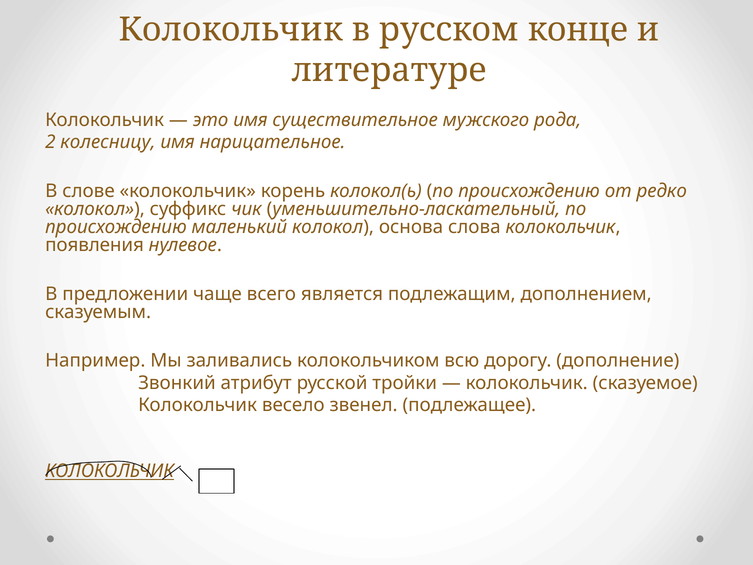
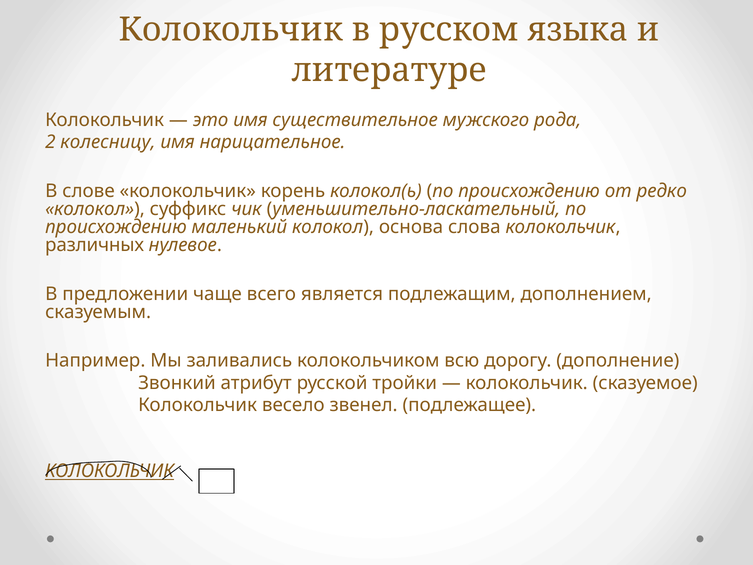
конце: конце -> языка
появления: появления -> различных
